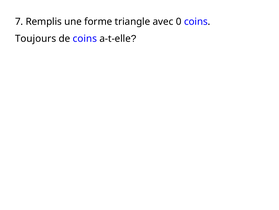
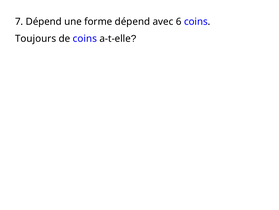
7 Remplis: Remplis -> Dépend
forme triangle: triangle -> dépend
0: 0 -> 6
